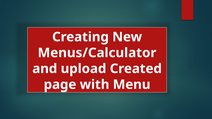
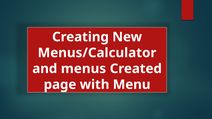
upload: upload -> menus
